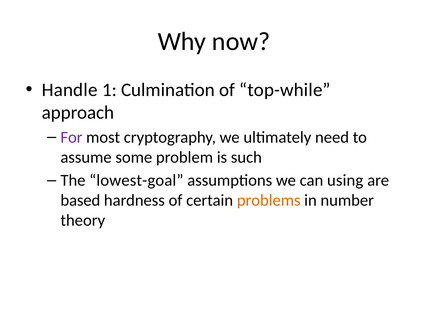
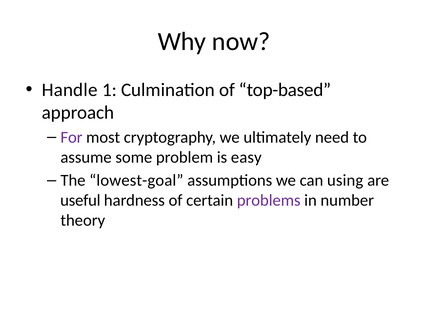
top-while: top-while -> top-based
such: such -> easy
based: based -> useful
problems colour: orange -> purple
